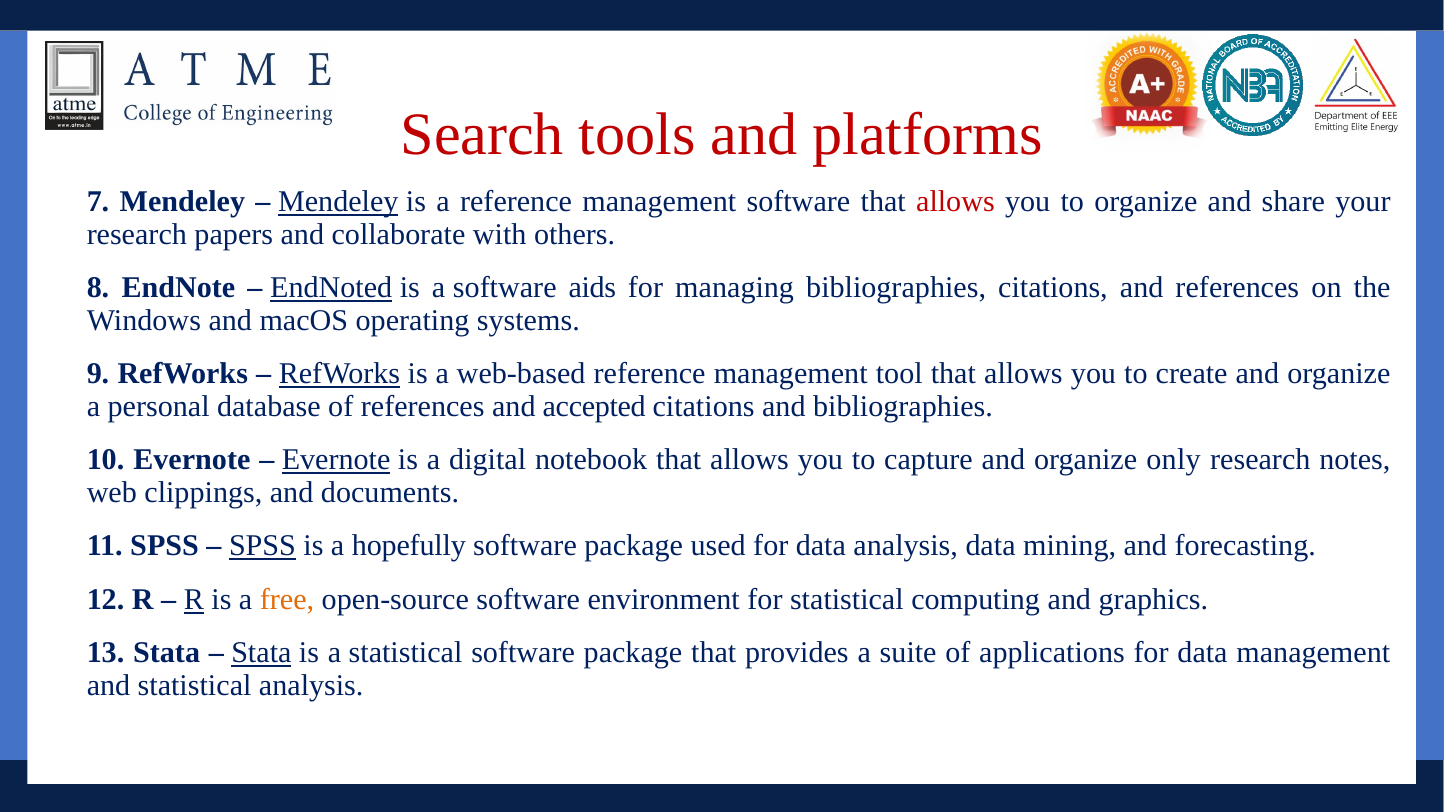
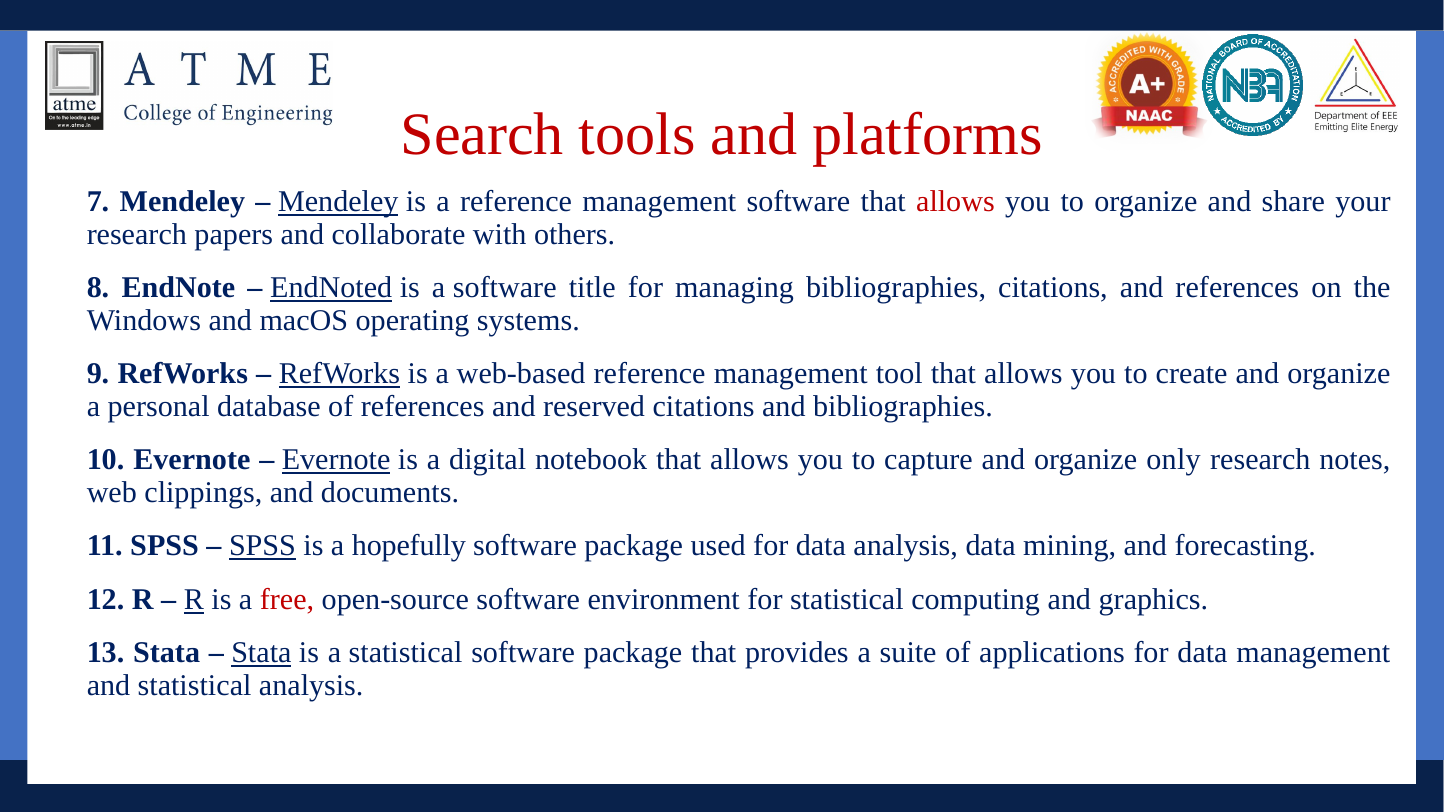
aids: aids -> title
accepted: accepted -> reserved
free colour: orange -> red
